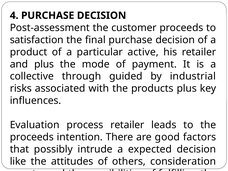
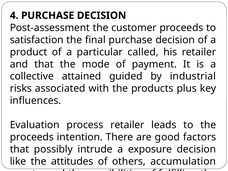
active: active -> called
and plus: plus -> that
through: through -> attained
expected: expected -> exposure
consideration: consideration -> accumulation
